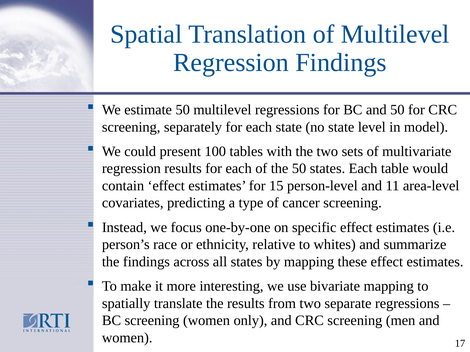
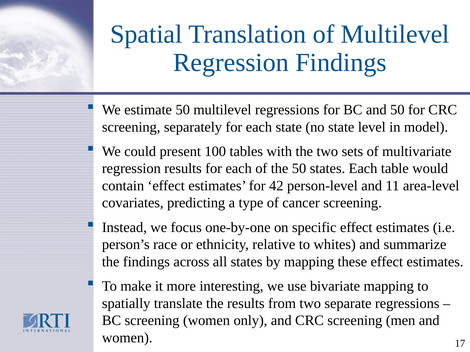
15: 15 -> 42
